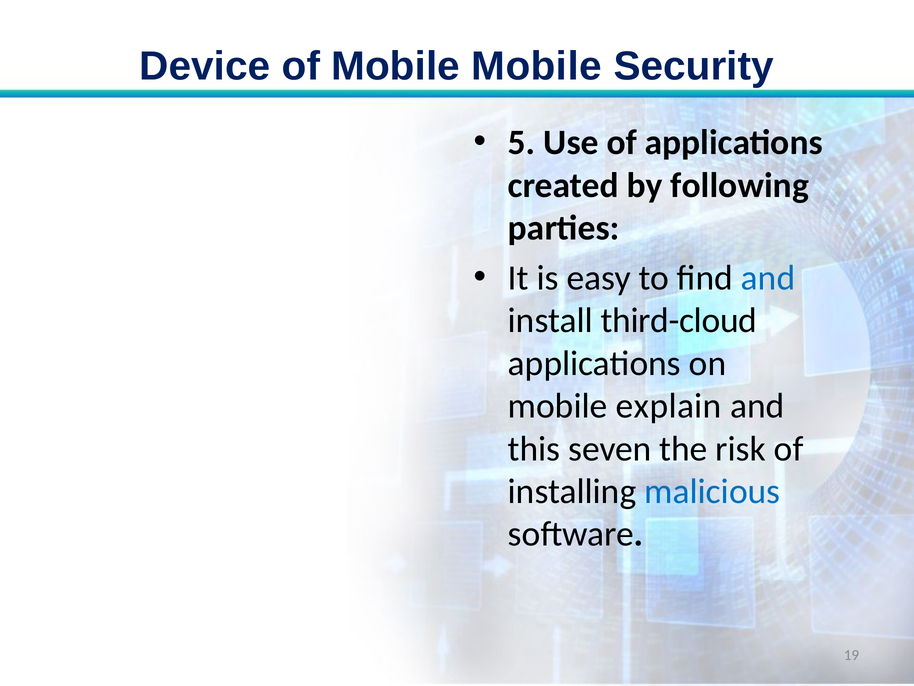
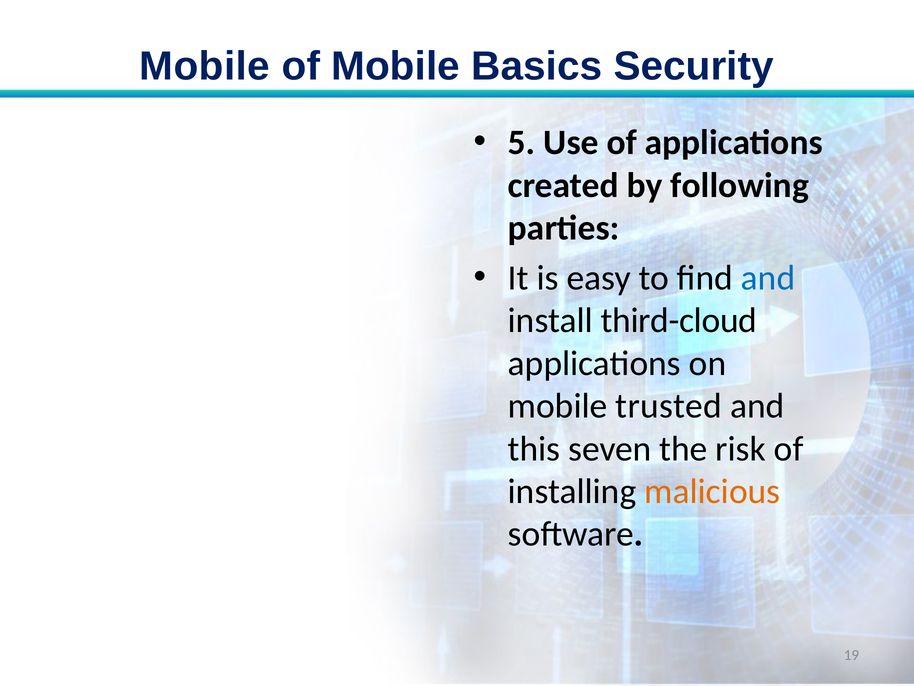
Device at (205, 66): Device -> Mobile
Mobile Mobile: Mobile -> Basics
explain: explain -> trusted
malicious colour: blue -> orange
